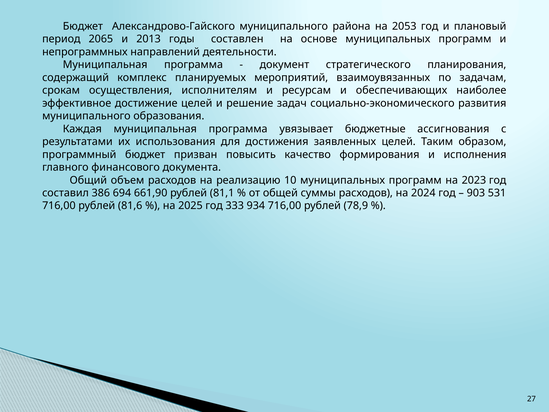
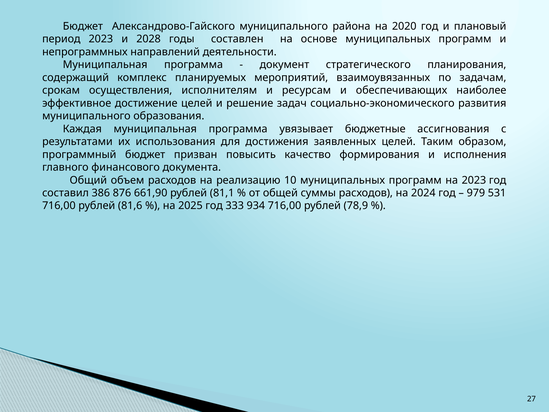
2053: 2053 -> 2020
период 2065: 2065 -> 2023
2013: 2013 -> 2028
694: 694 -> 876
903: 903 -> 979
